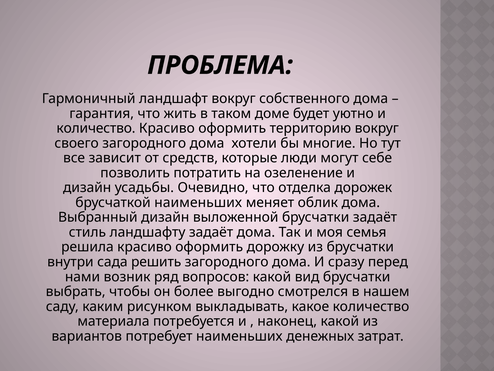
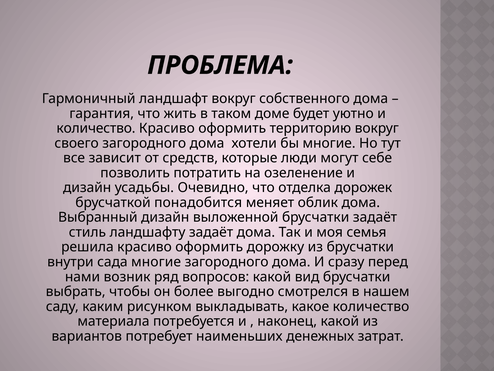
брусчаткой наименьших: наименьших -> понадобится
сада решить: решить -> многие
